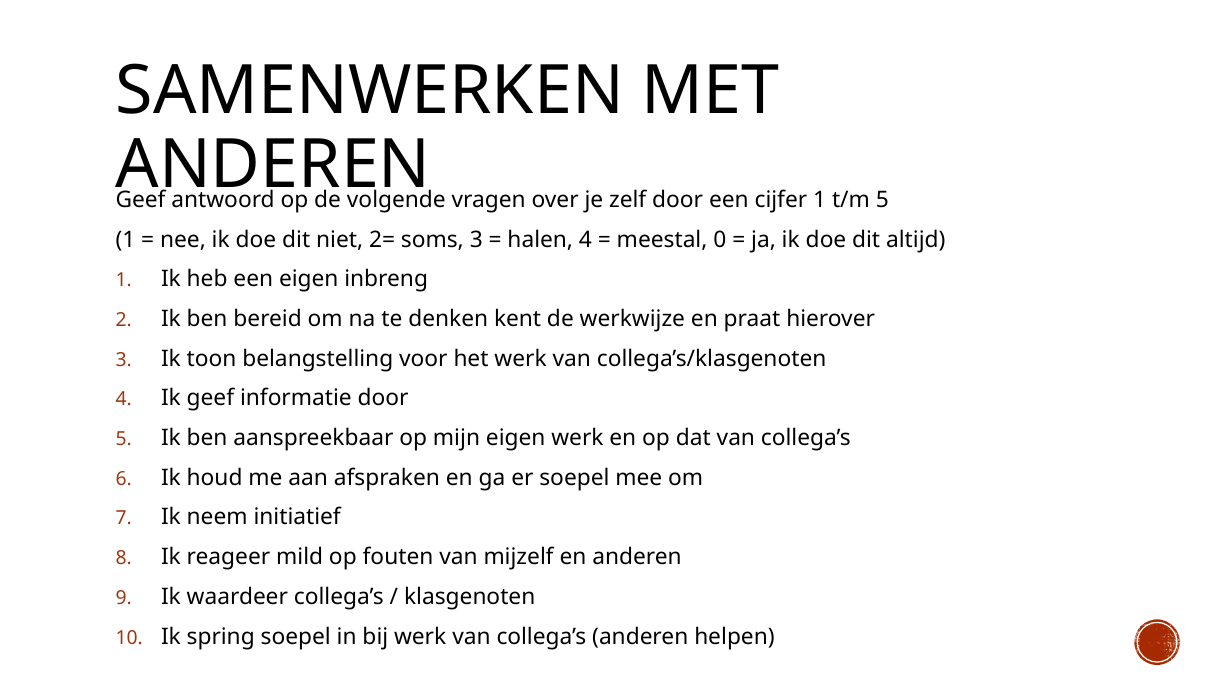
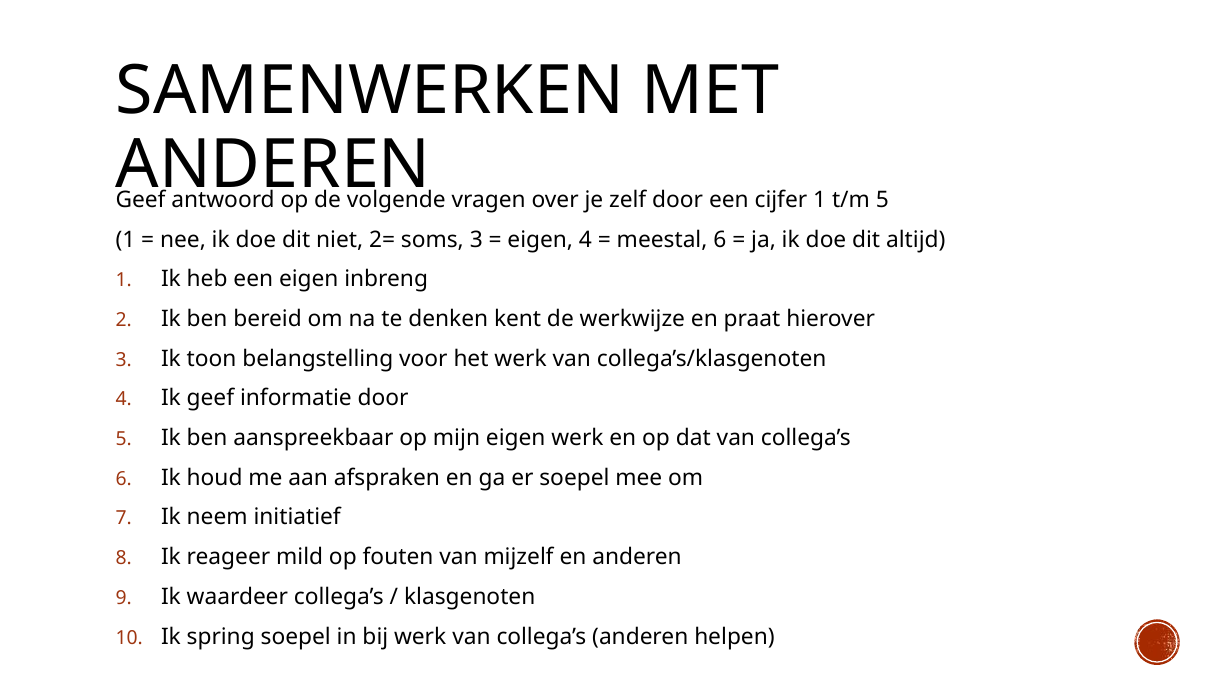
halen at (540, 240): halen -> eigen
meestal 0: 0 -> 6
